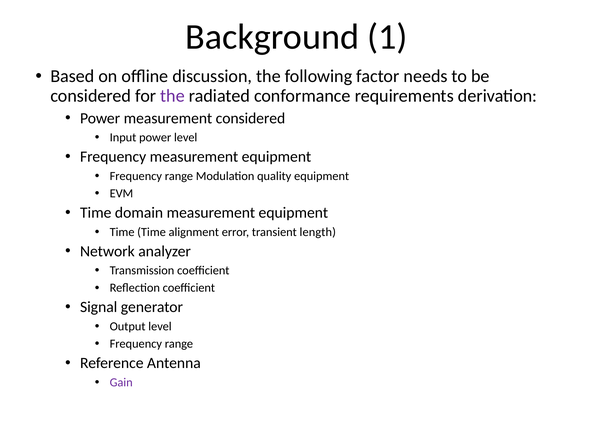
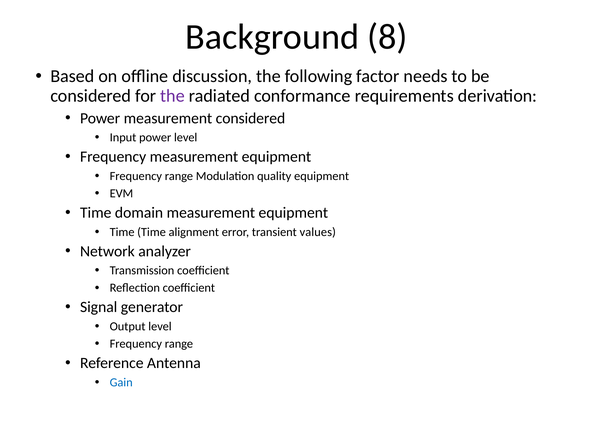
1: 1 -> 8
length: length -> values
Gain colour: purple -> blue
